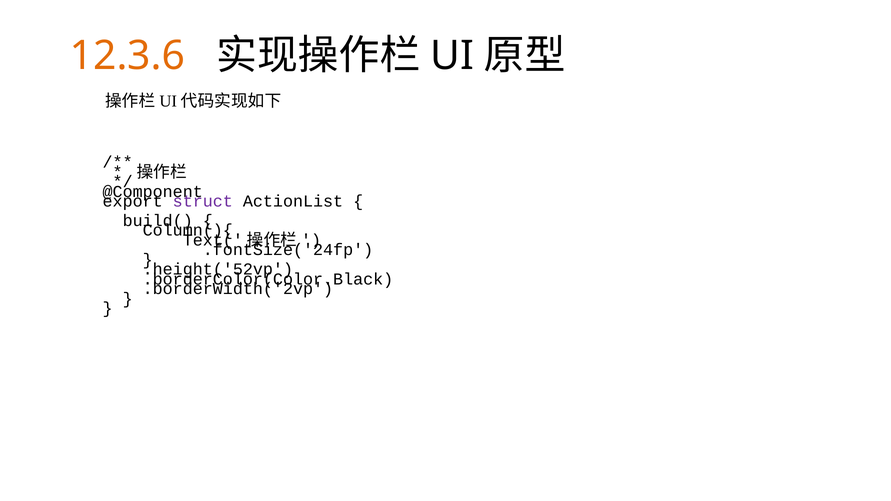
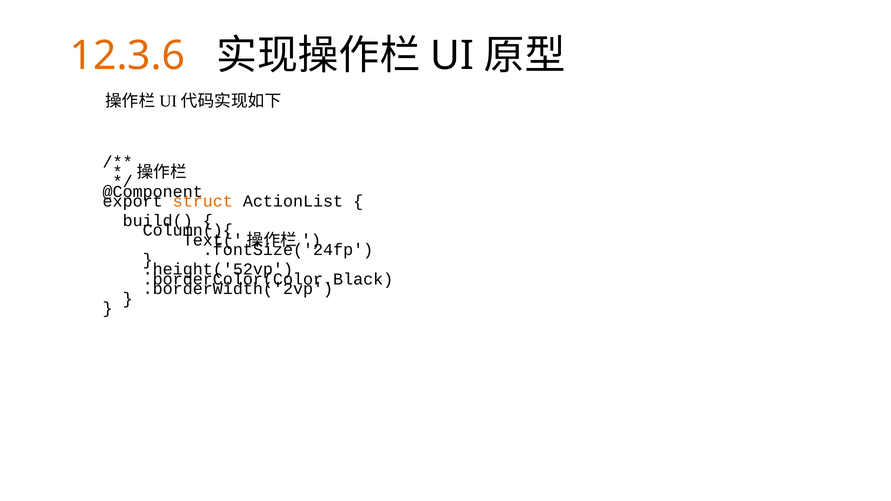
struct colour: purple -> orange
